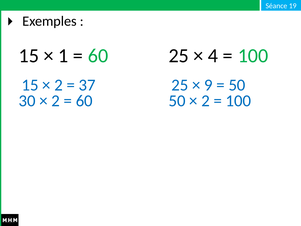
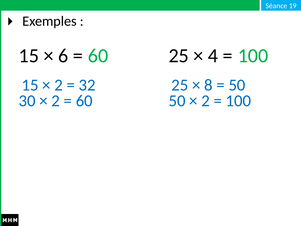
1: 1 -> 6
37: 37 -> 32
9: 9 -> 8
